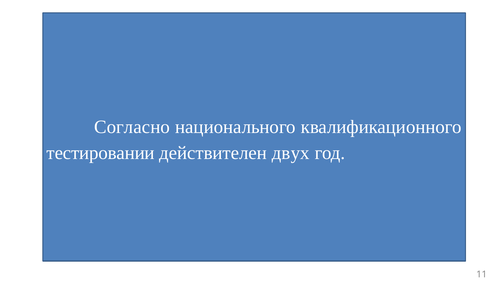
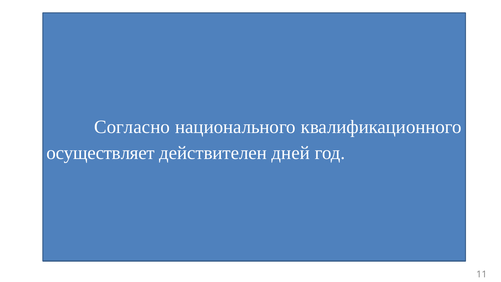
тестировании: тестировании -> осуществляет
двух: двух -> дней
